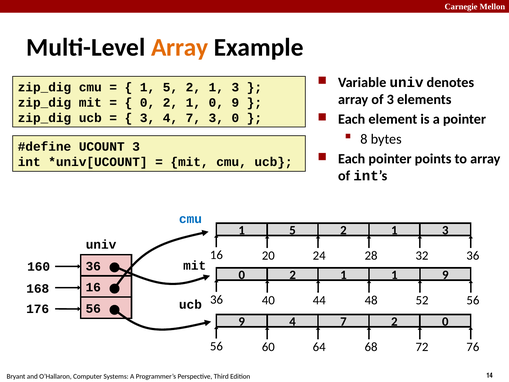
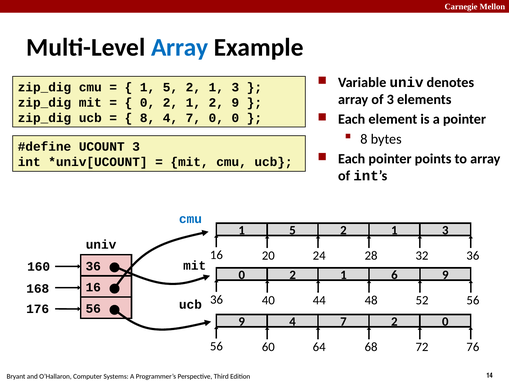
Array at (180, 47) colour: orange -> blue
1 0: 0 -> 2
3 at (148, 118): 3 -> 8
7 3: 3 -> 0
1 1: 1 -> 6
